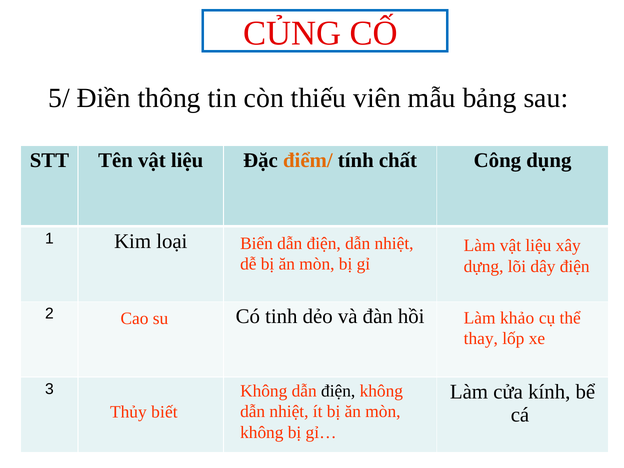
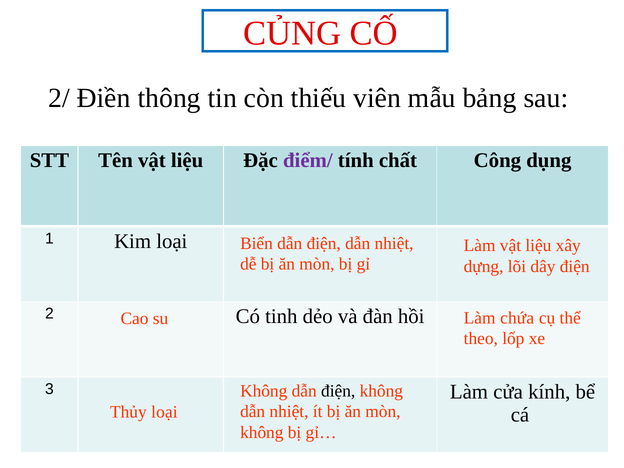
5/: 5/ -> 2/
điểm/ colour: orange -> purple
khảo: khảo -> chứa
thay: thay -> theo
Thủy biết: biết -> loại
